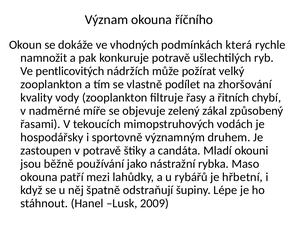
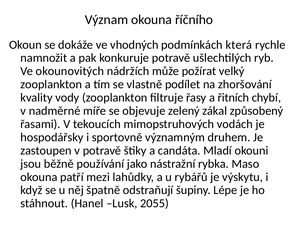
pentlicovitých: pentlicovitých -> okounovitých
hřbetní: hřbetní -> výskytu
2009: 2009 -> 2055
